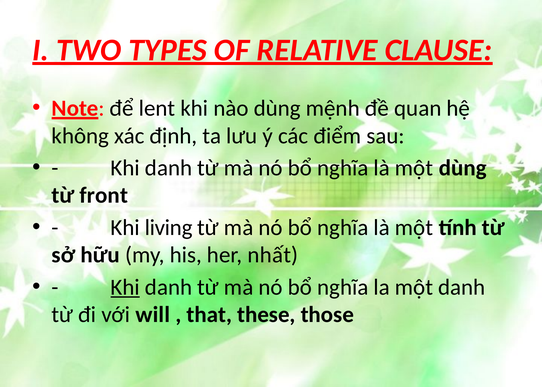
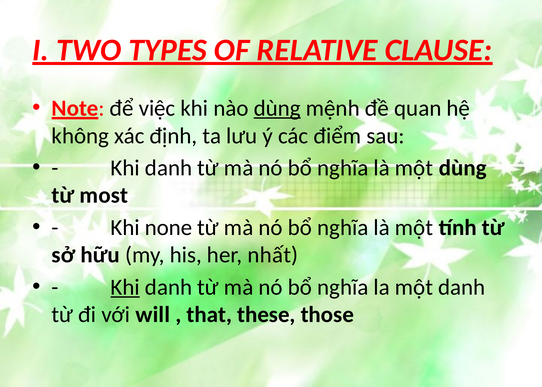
lent: lent -> việc
dùng at (277, 108) underline: none -> present
front: front -> most
living: living -> none
